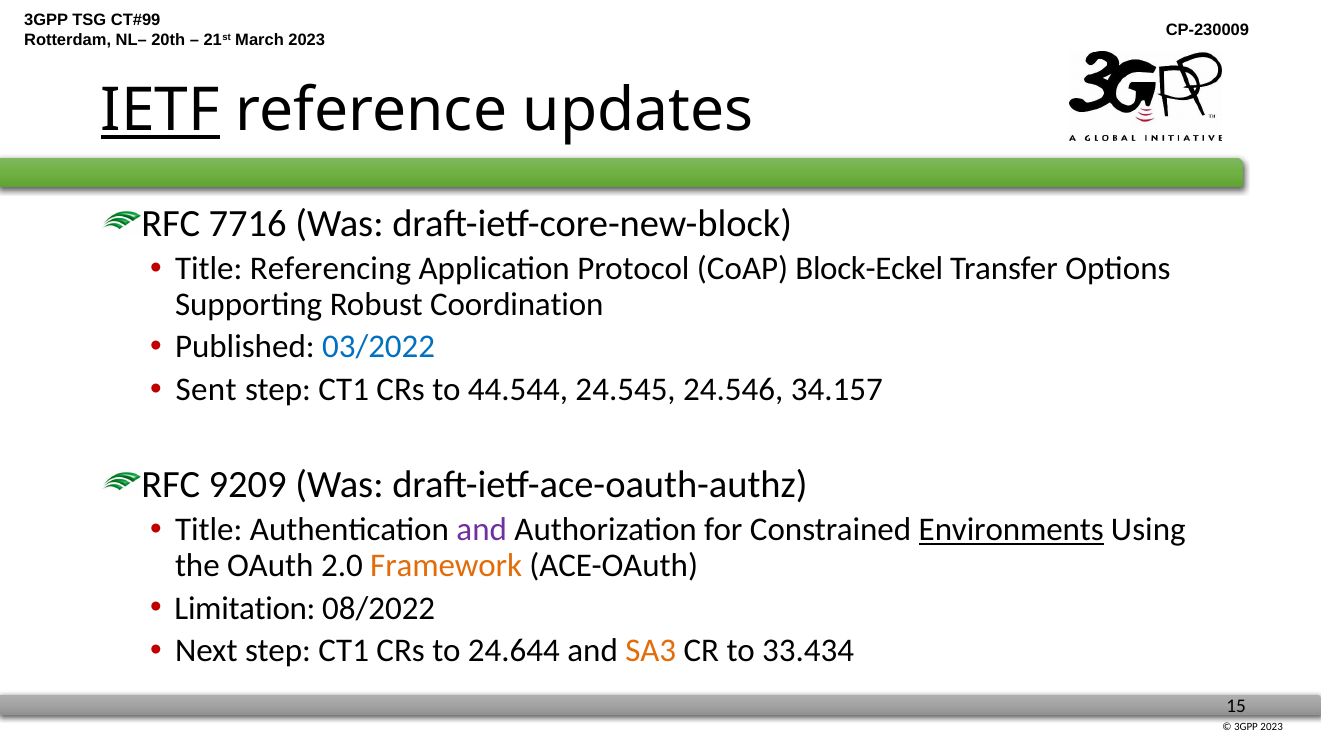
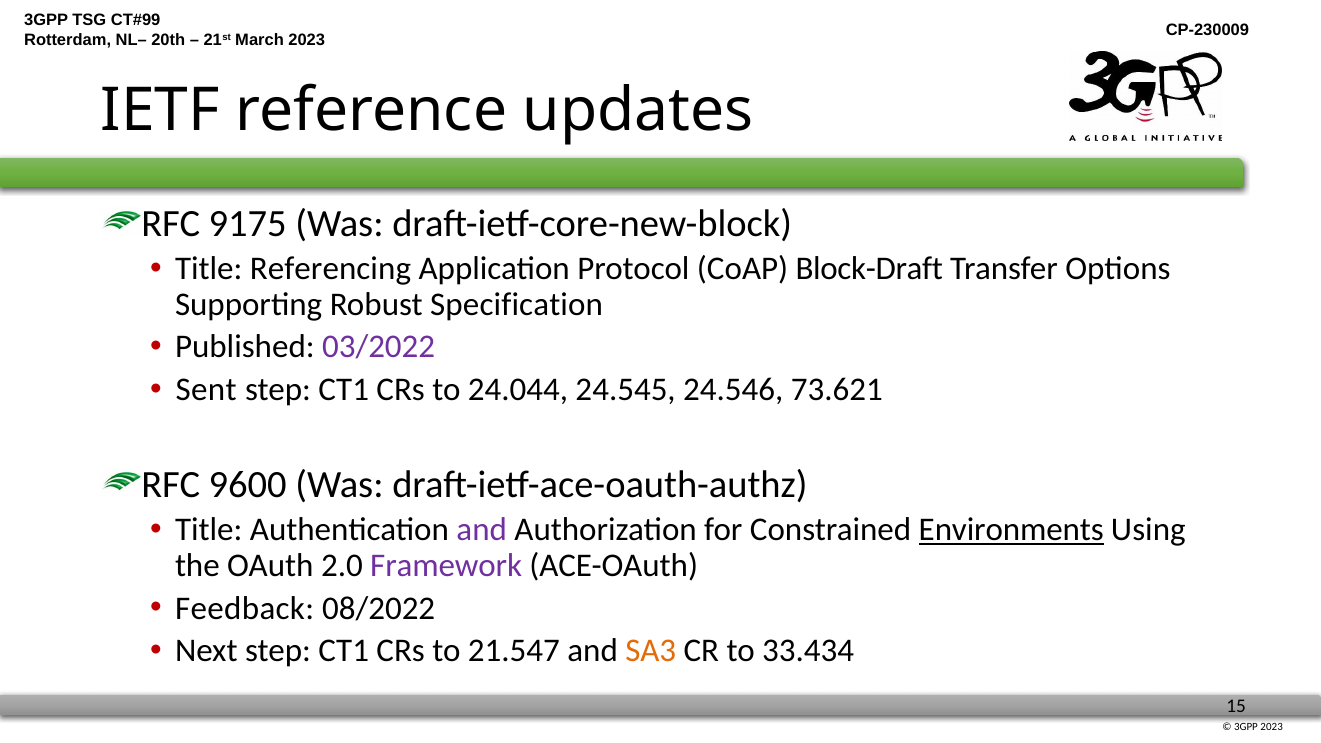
IETF underline: present -> none
7716: 7716 -> 9175
Block-Eckel: Block-Eckel -> Block-Draft
Coordination: Coordination -> Specification
03/2022 colour: blue -> purple
44.544: 44.544 -> 24.044
34.157: 34.157 -> 73.621
9209: 9209 -> 9600
Framework colour: orange -> purple
Limitation: Limitation -> Feedback
24.644: 24.644 -> 21.547
